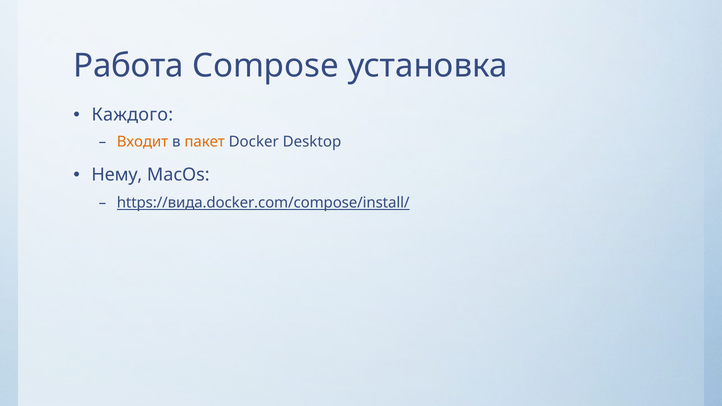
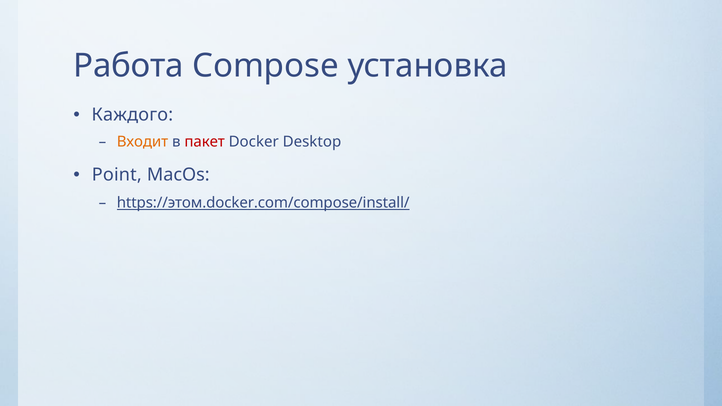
пакет colour: orange -> red
Нему: Нему -> Point
https://вида.docker.com/compose/install/: https://вида.docker.com/compose/install/ -> https://этом.docker.com/compose/install/
